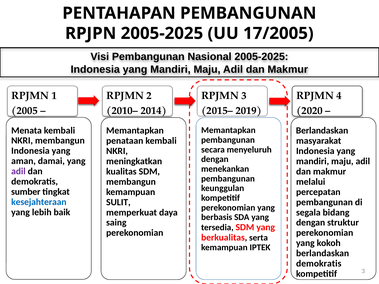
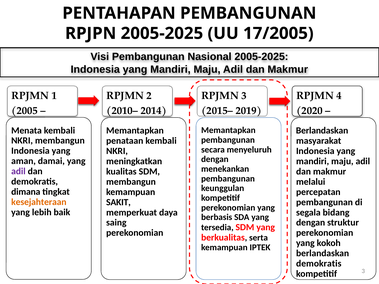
sumber: sumber -> dimana
kesejahteraan colour: blue -> orange
SULIT: SULIT -> SAKIT
